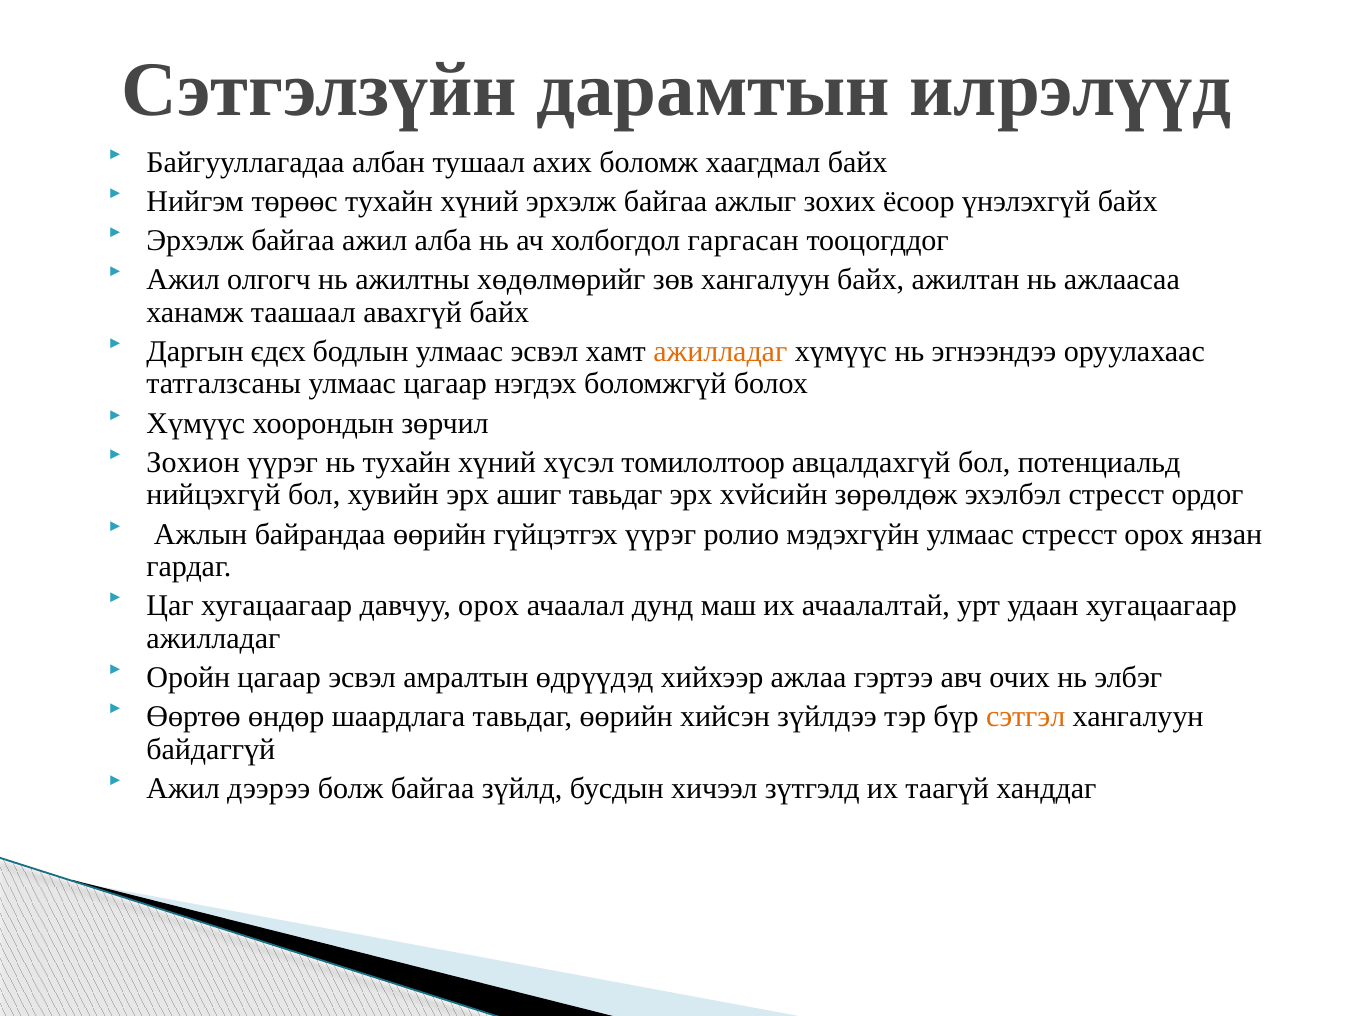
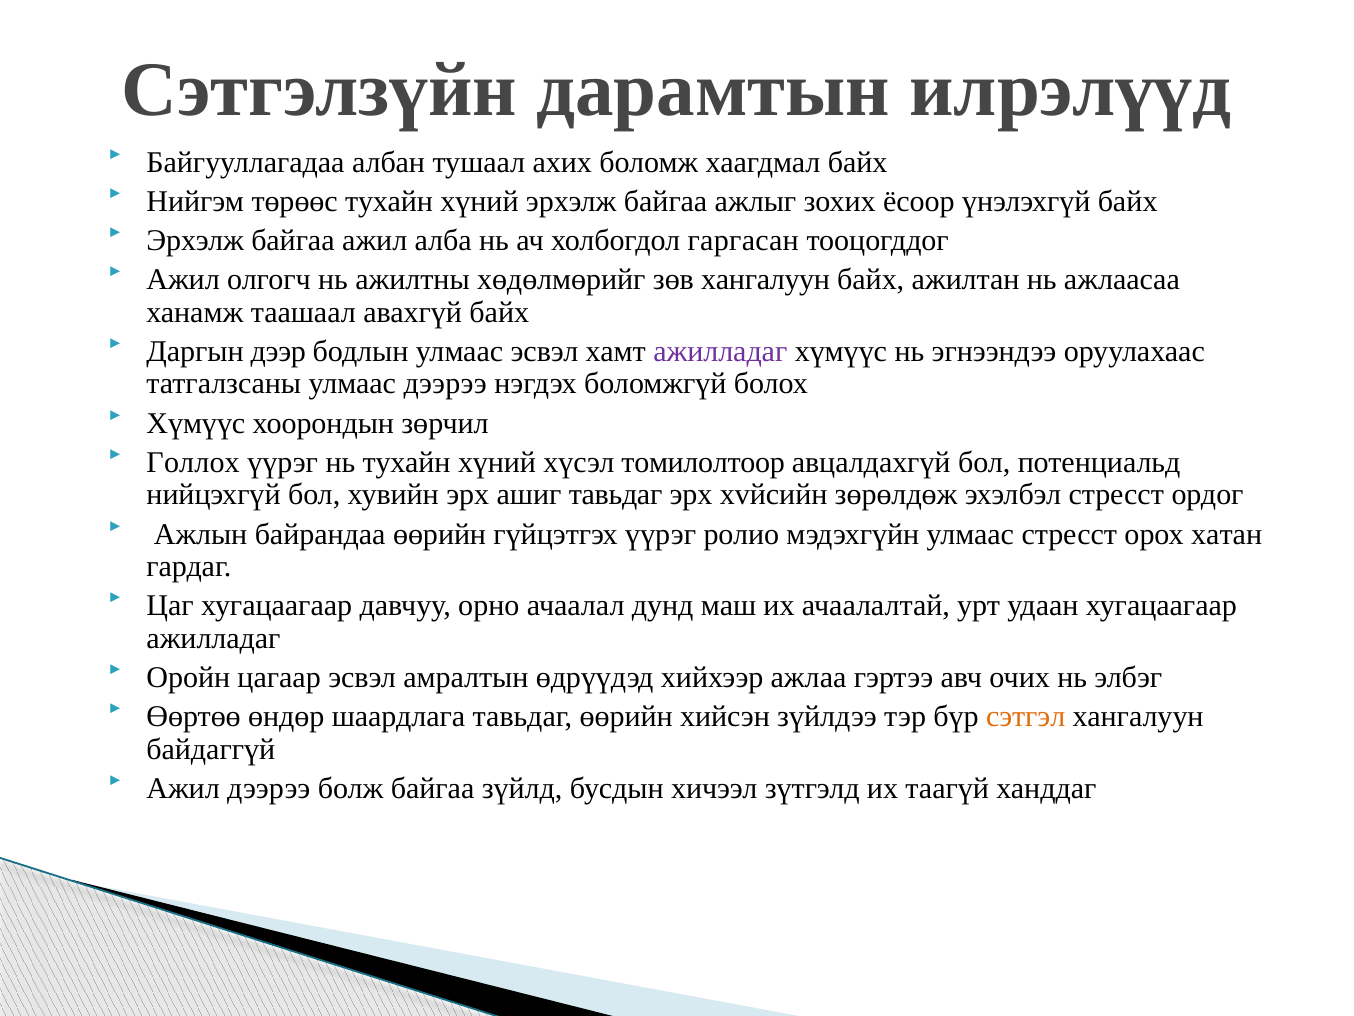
єдєх: єдєх -> дээр
ажилладаг at (720, 351) colour: orange -> purple
улмаас цагаар: цагаар -> дээрээ
Зохион: Зохион -> Голлох
янзан: янзан -> хатан
давчуу орох: орох -> орно
